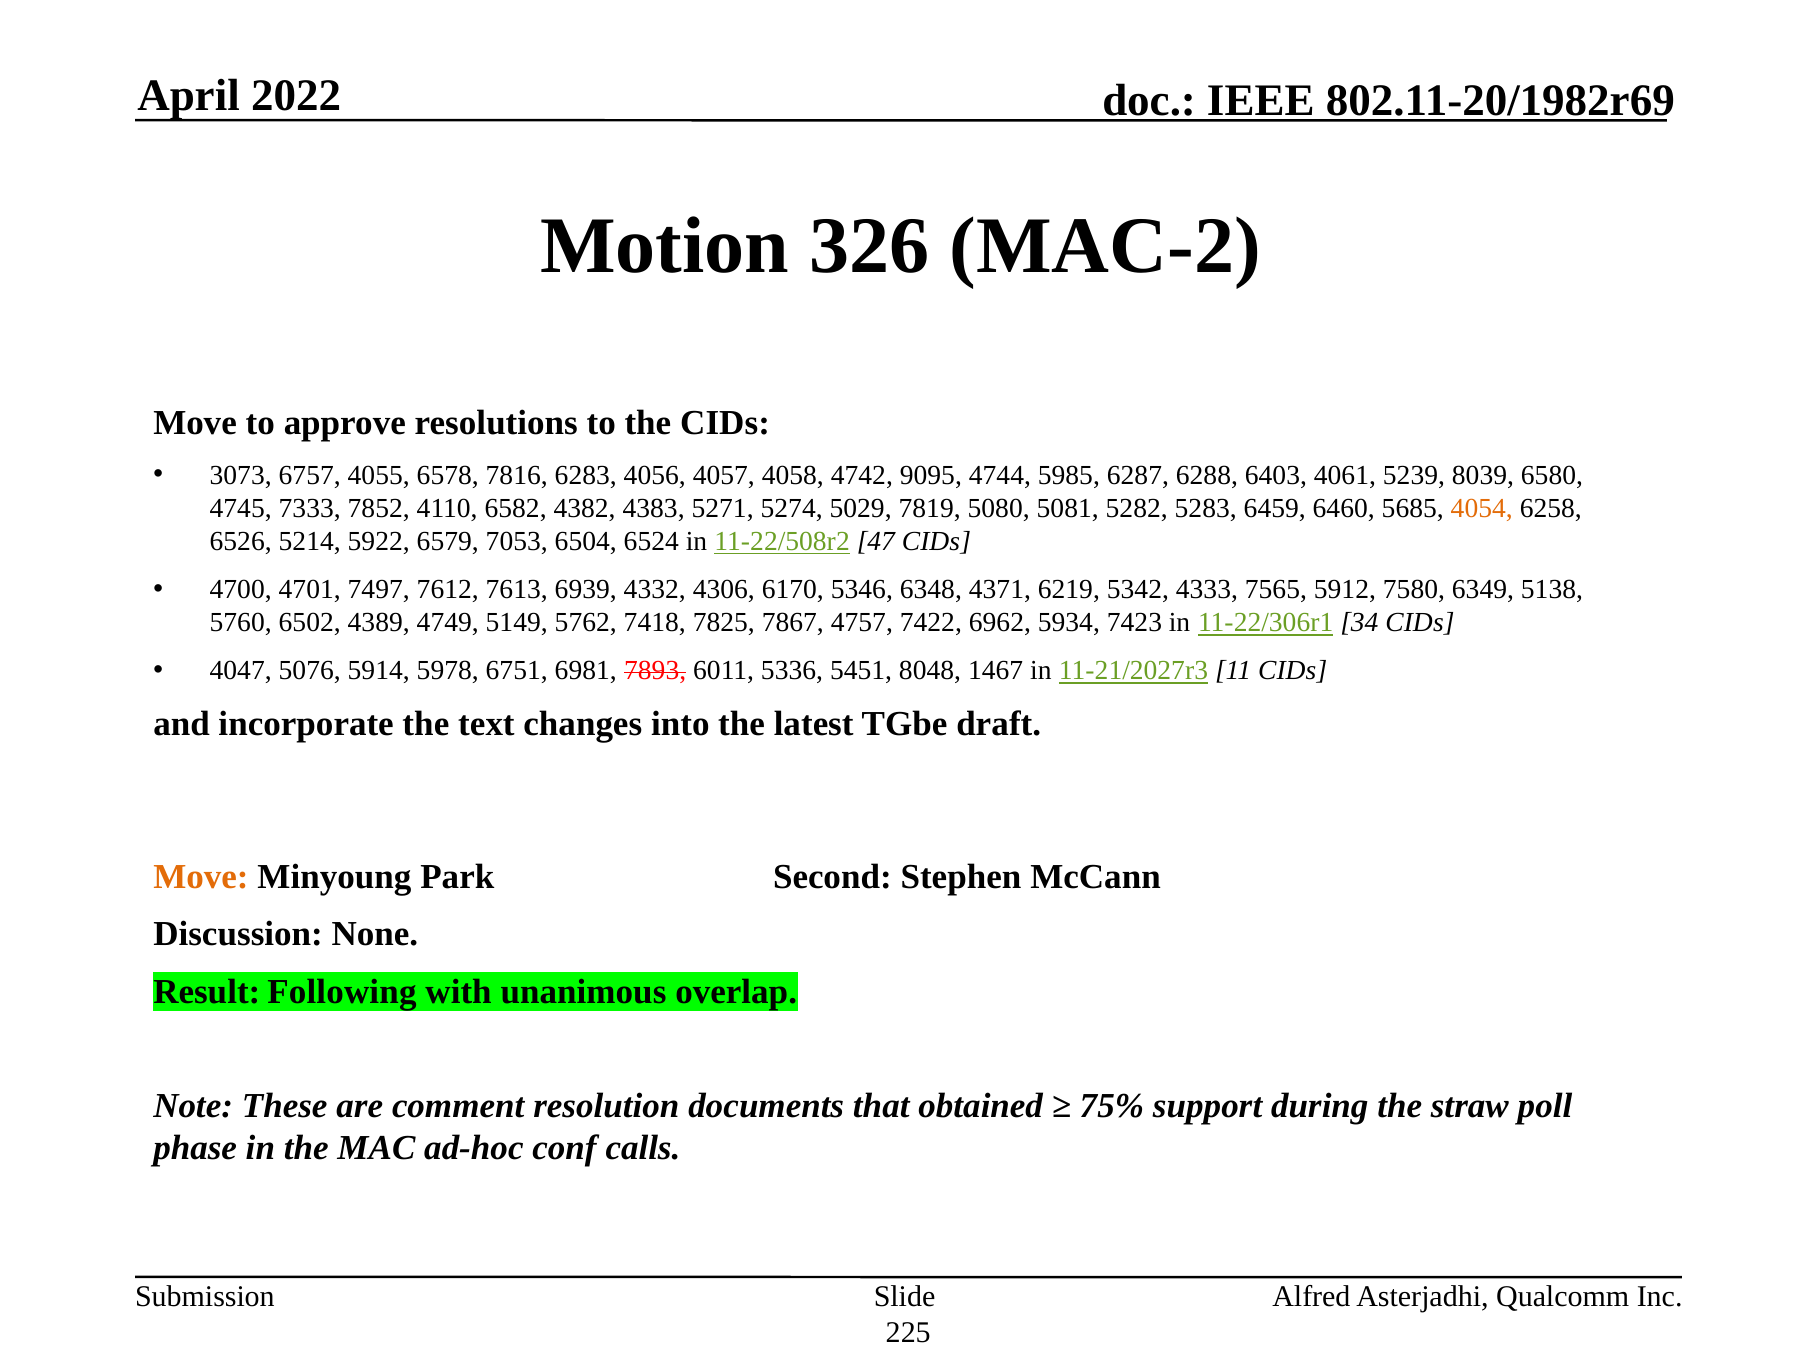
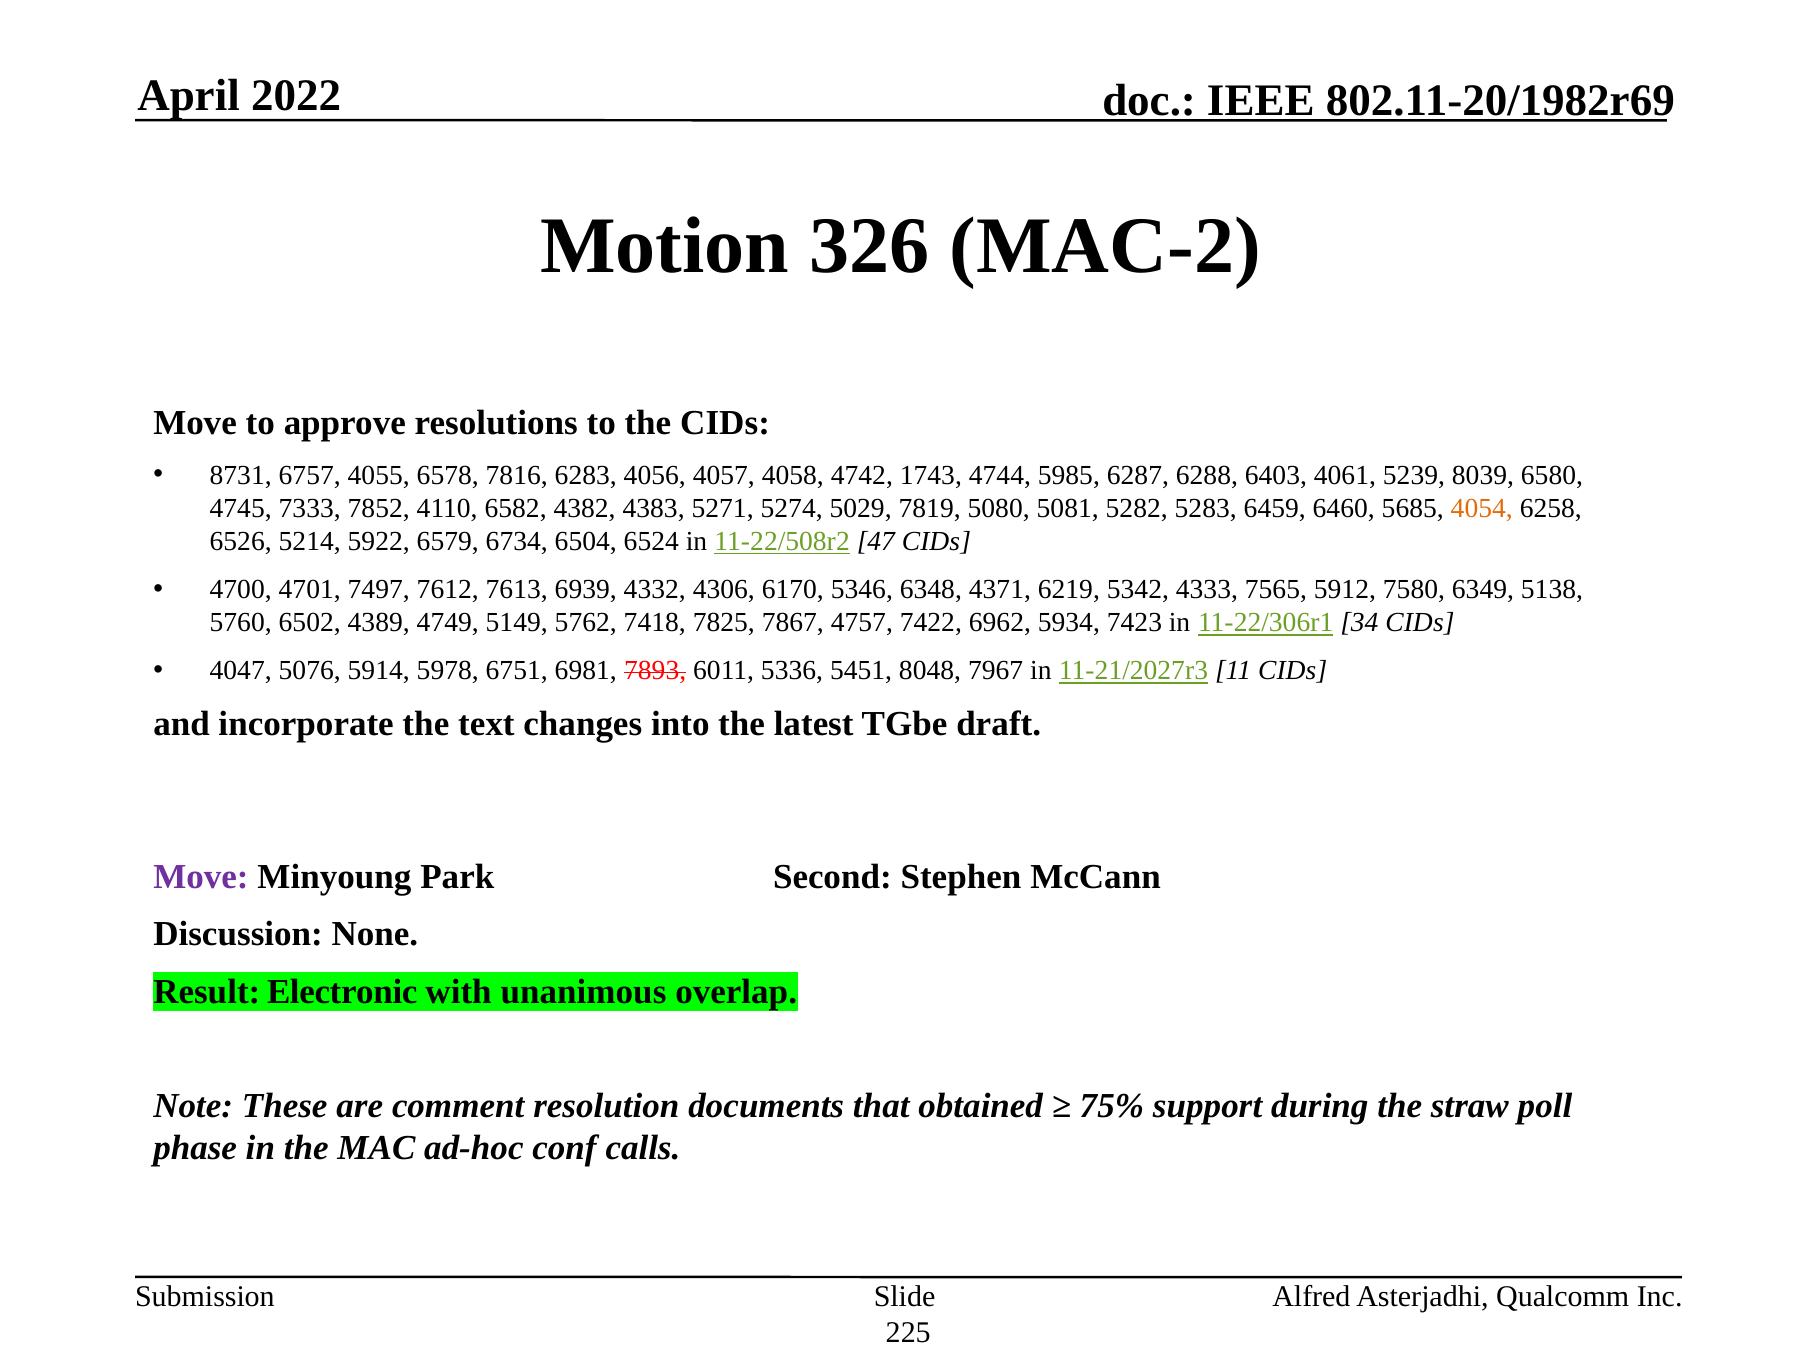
3073: 3073 -> 8731
9095: 9095 -> 1743
7053: 7053 -> 6734
1467: 1467 -> 7967
Move at (201, 877) colour: orange -> purple
Following: Following -> Electronic
